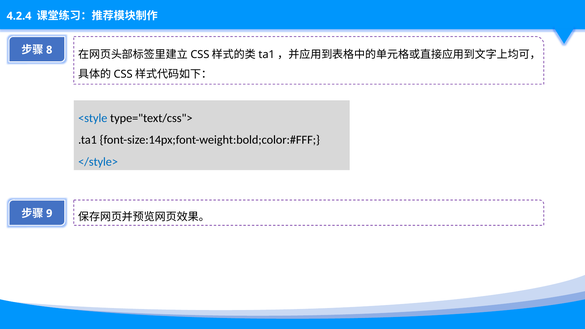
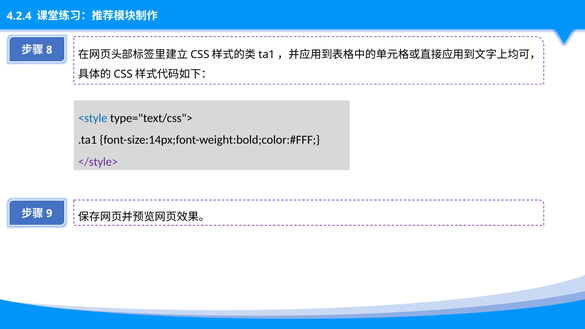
</style> colour: blue -> purple
